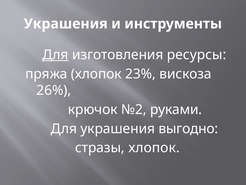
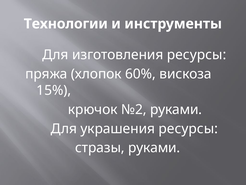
Украшения at (66, 24): Украшения -> Технологии
Для at (55, 55) underline: present -> none
23%: 23% -> 60%
26%: 26% -> 15%
украшения выгодно: выгодно -> ресурсы
стразы хлопок: хлопок -> руками
